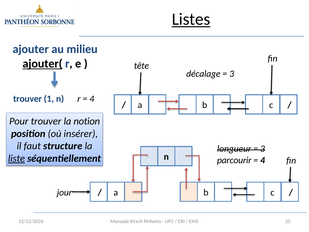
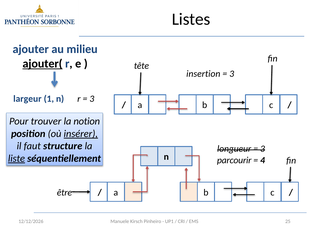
Listes underline: present -> none
décalage: décalage -> insertion
trouver at (28, 99): trouver -> largeur
4 at (92, 99): 4 -> 3
insérer underline: none -> present
jour: jour -> être
